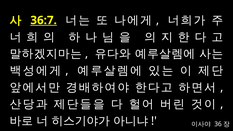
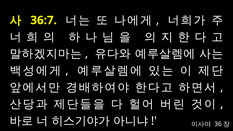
36:7 underline: present -> none
